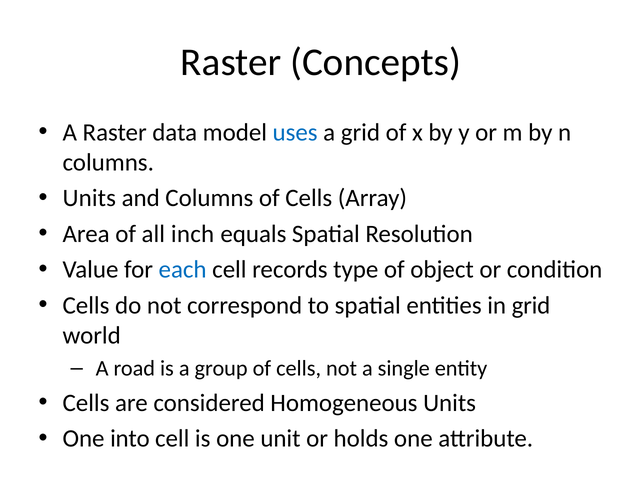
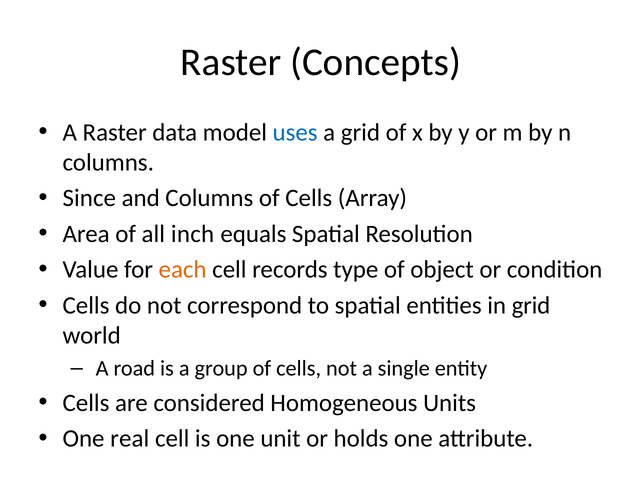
Units at (89, 198): Units -> Since
each colour: blue -> orange
into: into -> real
